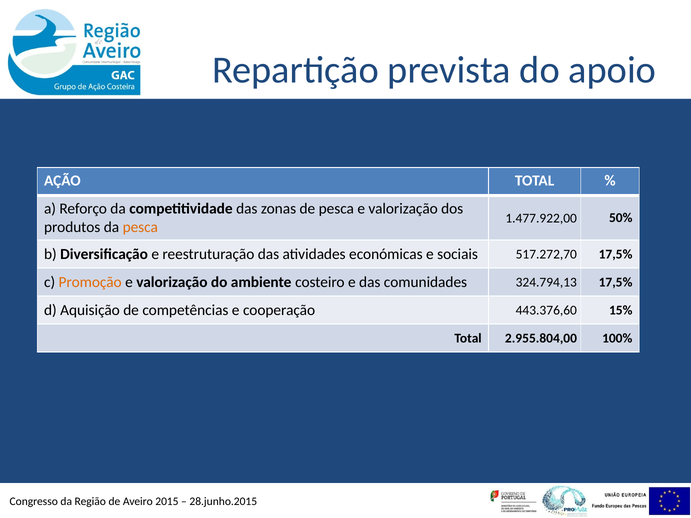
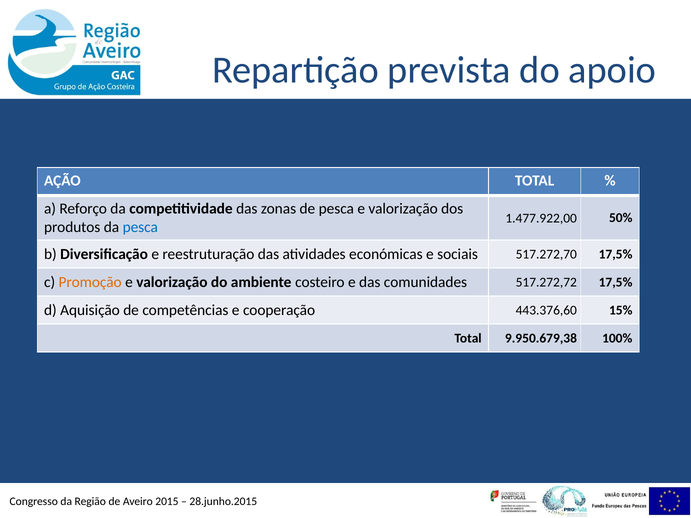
pesca at (140, 227) colour: orange -> blue
324.794,13: 324.794,13 -> 517.272,72
2.955.804,00: 2.955.804,00 -> 9.950.679,38
